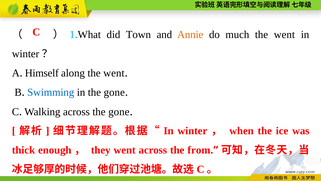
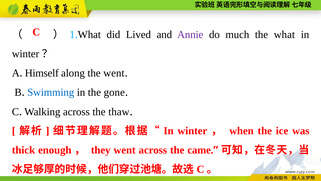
Town: Town -> Lived
Annie colour: orange -> purple
went at (284, 34): went -> what
across the gone: gone -> thaw
from: from -> came
